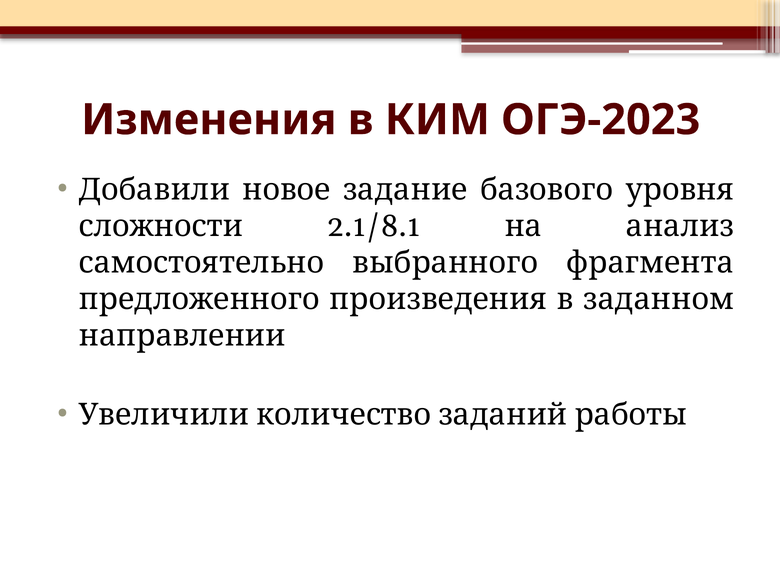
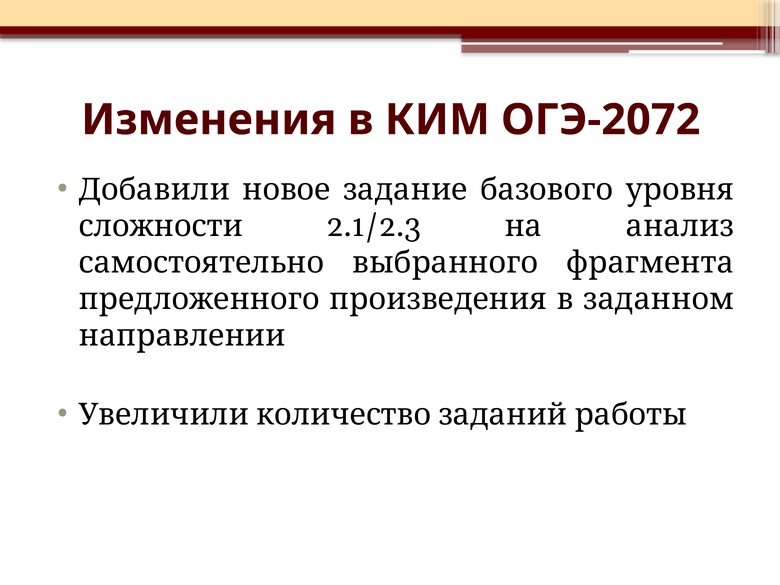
ОГЭ-2023: ОГЭ-2023 -> ОГЭ-2072
2.1/8.1: 2.1/8.1 -> 2.1/2.3
